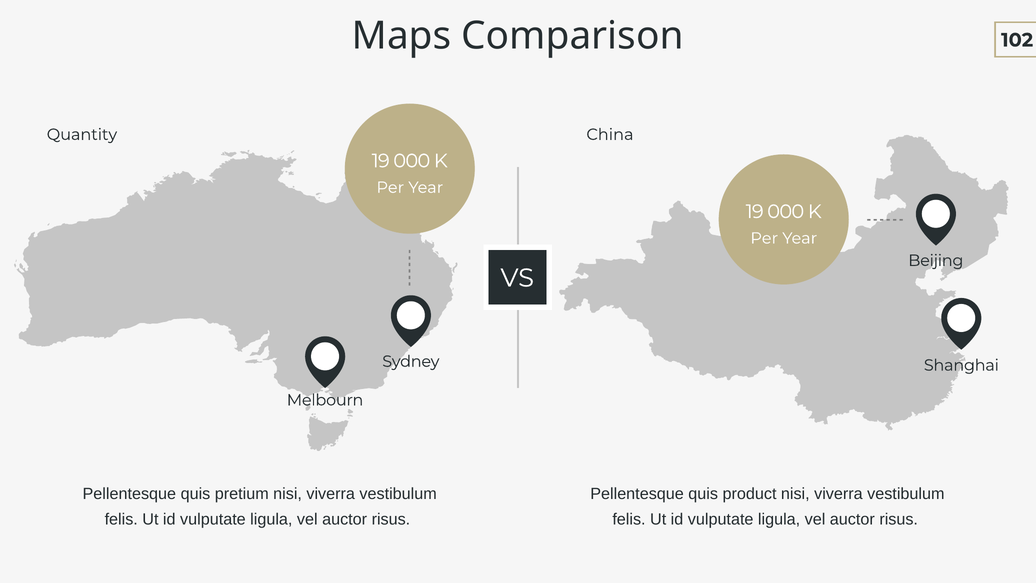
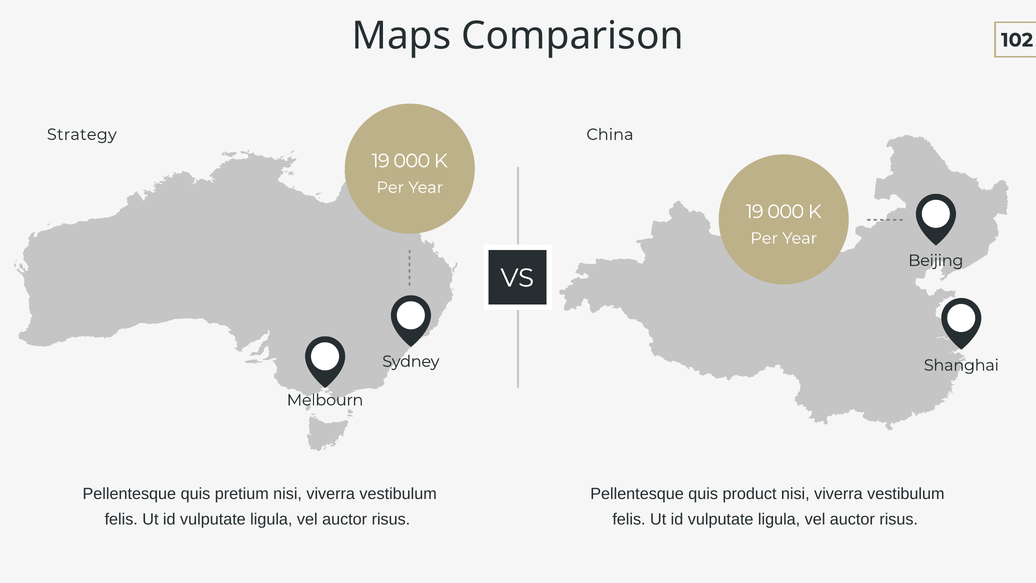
Quantity: Quantity -> Strategy
